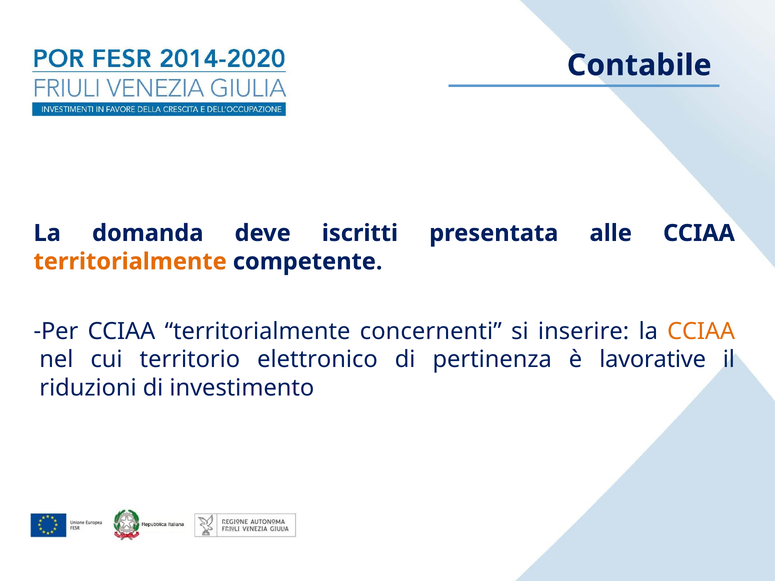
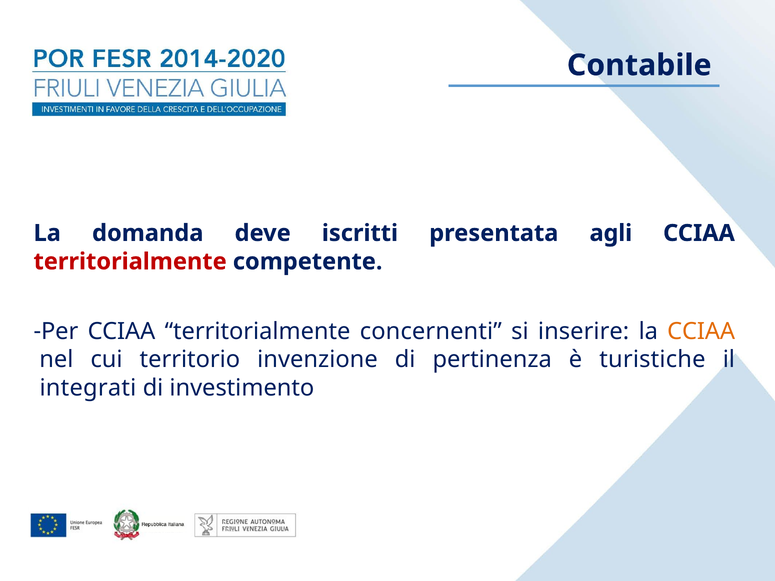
alle: alle -> agli
territorialmente at (130, 262) colour: orange -> red
elettronico: elettronico -> invenzione
lavorative: lavorative -> turistiche
riduzioni: riduzioni -> integrati
